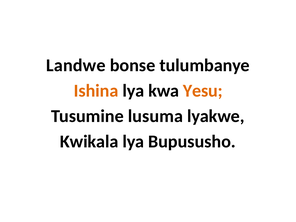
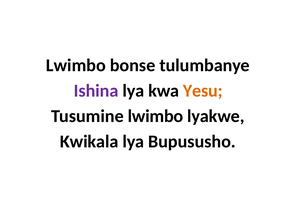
Landwe at (76, 65): Landwe -> Lwimbo
Ishina colour: orange -> purple
Tusumine lusuma: lusuma -> lwimbo
